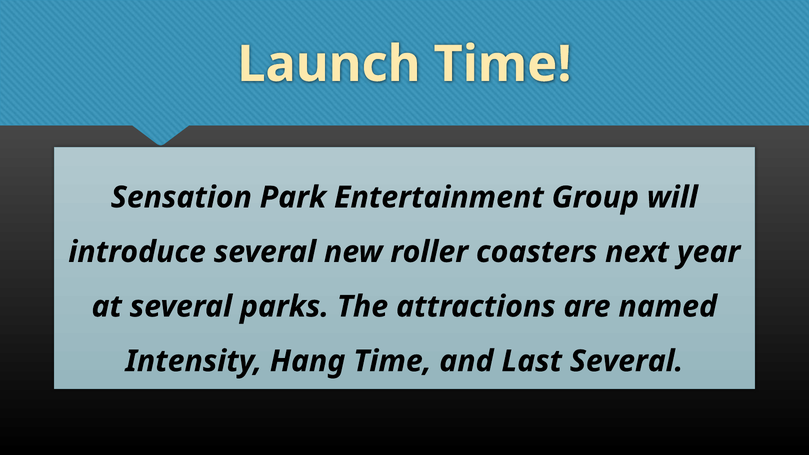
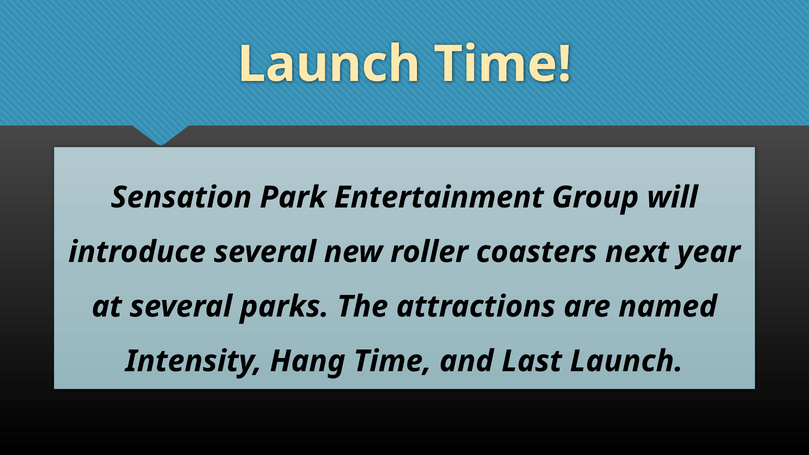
Last Several: Several -> Launch
